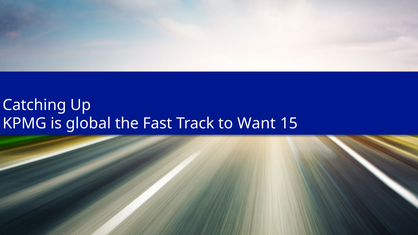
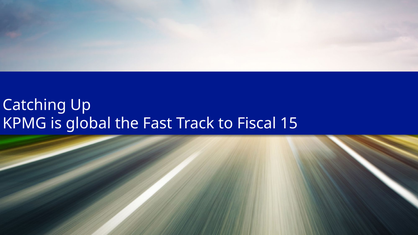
Want: Want -> Fiscal
